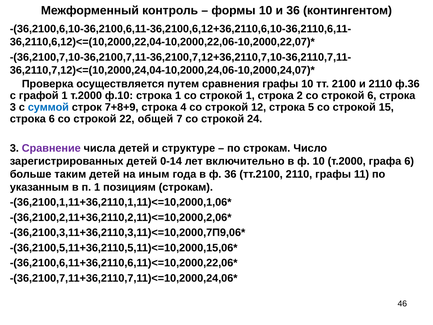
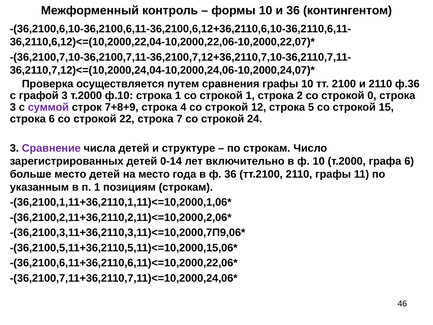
графой 1: 1 -> 3
строкой 6: 6 -> 0
суммой colour: blue -> purple
общей: общей -> cтрока
больше таким: таким -> место
на иным: иным -> место
